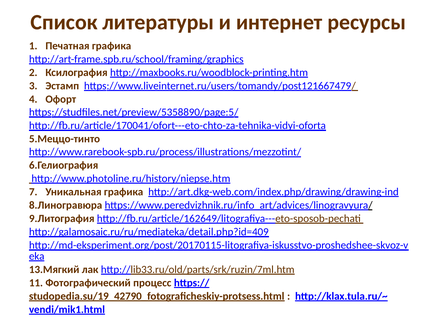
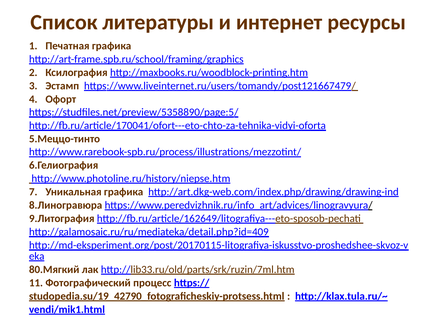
13.Мягкий: 13.Мягкий -> 80.Мягкий
